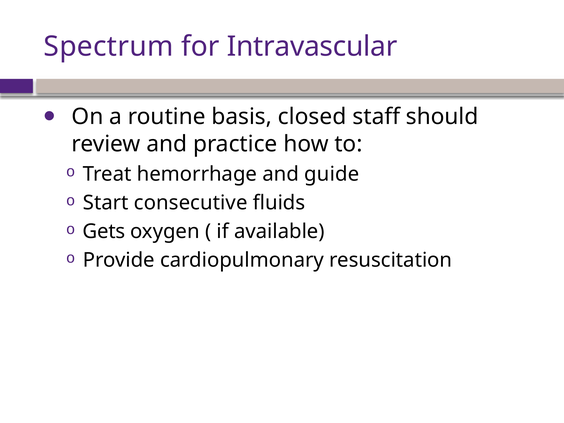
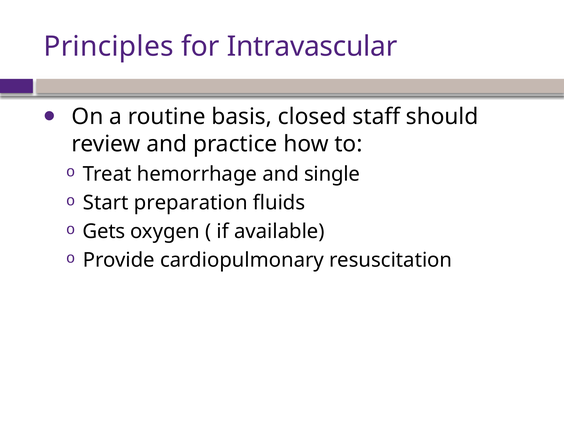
Spectrum: Spectrum -> Principles
guide: guide -> single
consecutive: consecutive -> preparation
